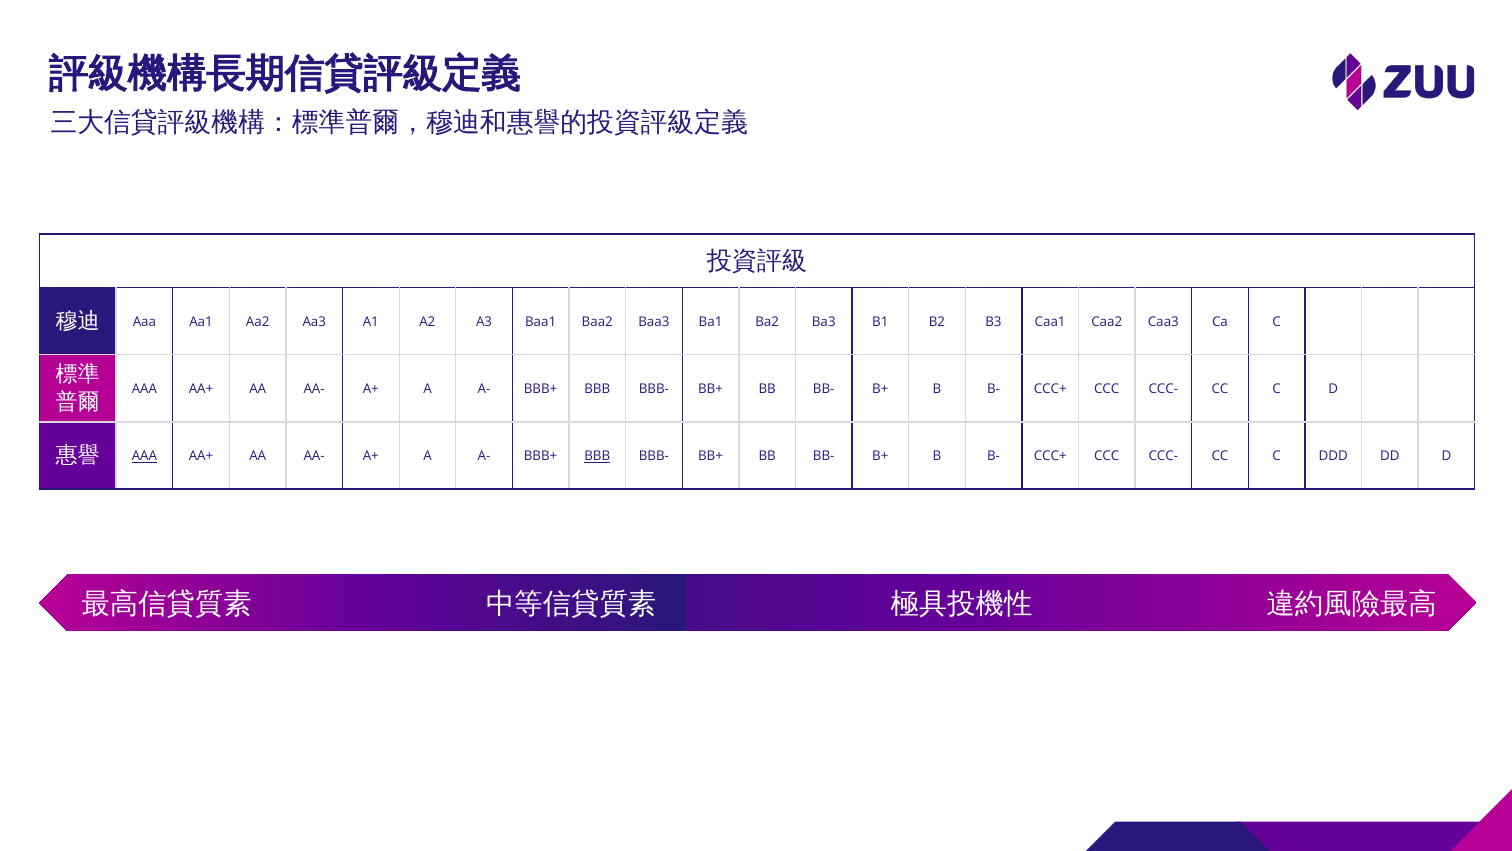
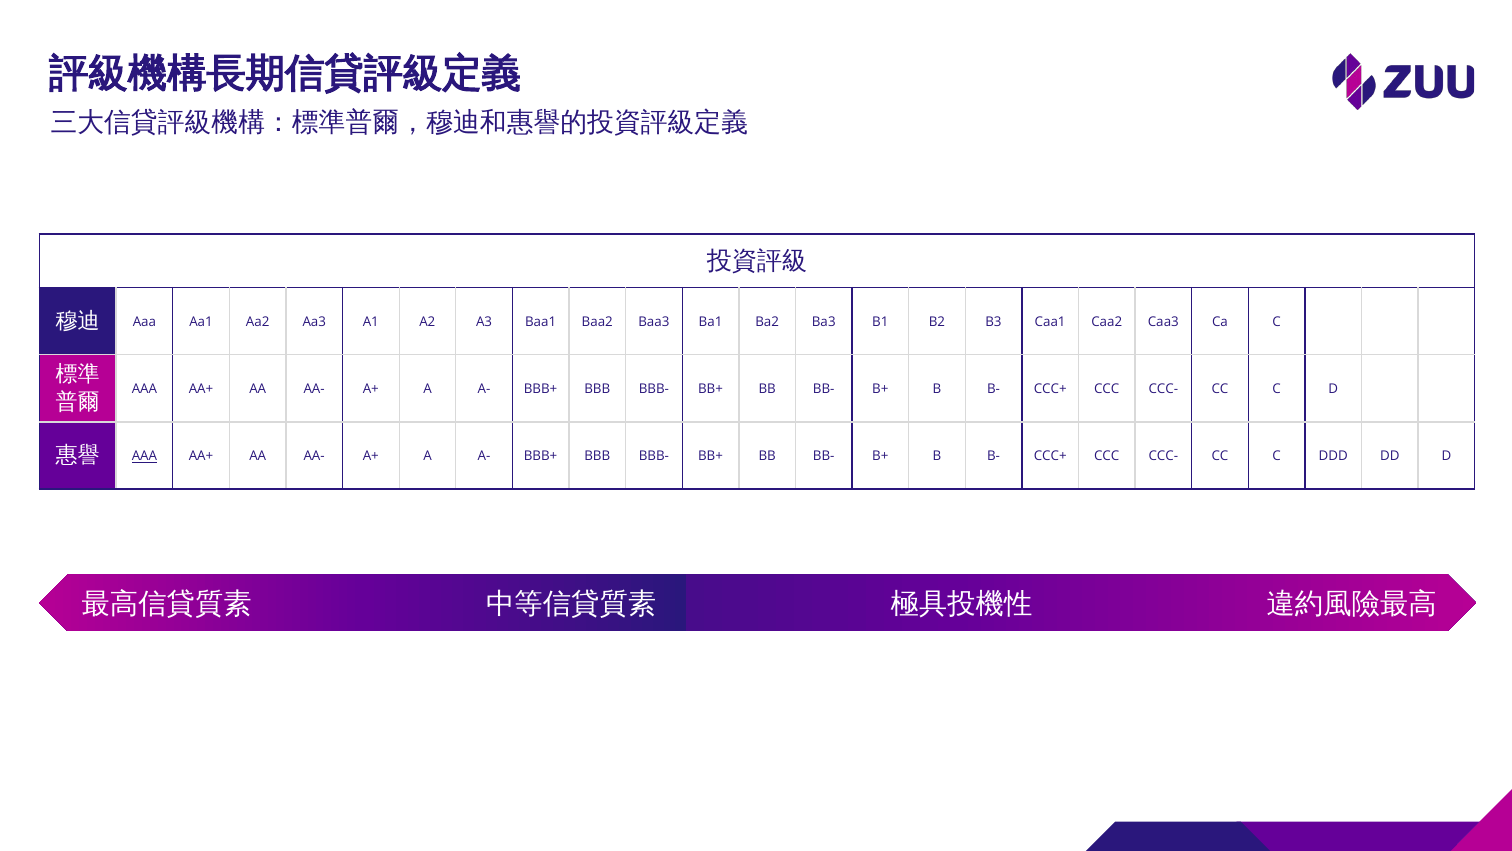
BBB at (597, 456) underline: present -> none
